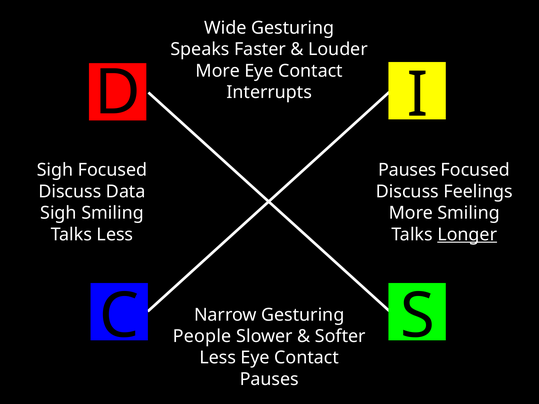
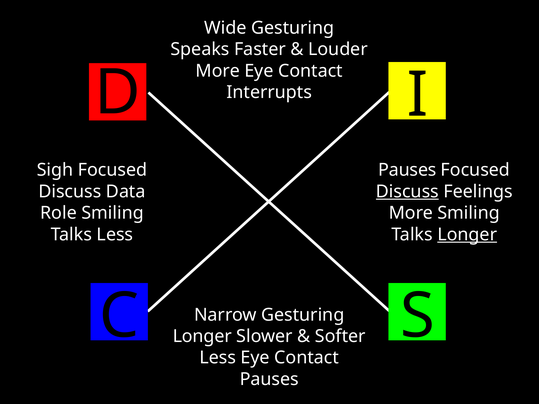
Discuss at (407, 192) underline: none -> present
Sigh at (58, 213): Sigh -> Role
People at (202, 336): People -> Longer
